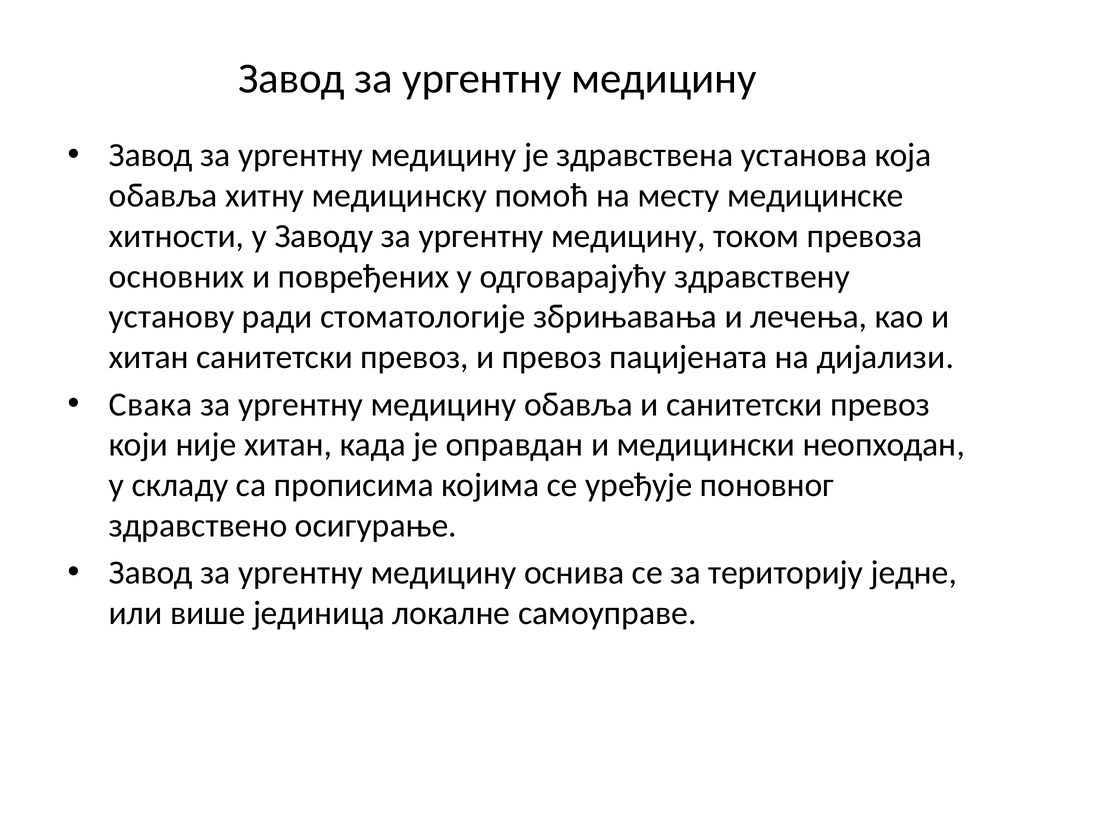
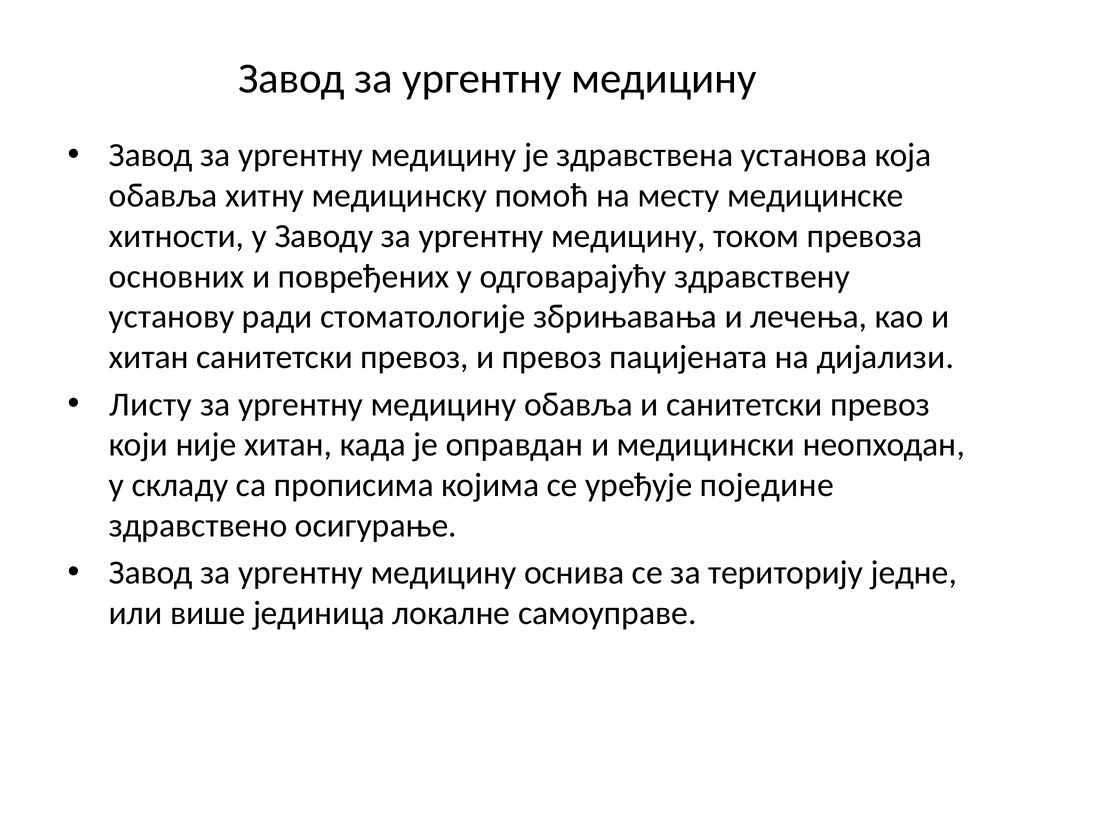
Свака: Свака -> Листу
поновног: поновног -> поједине
